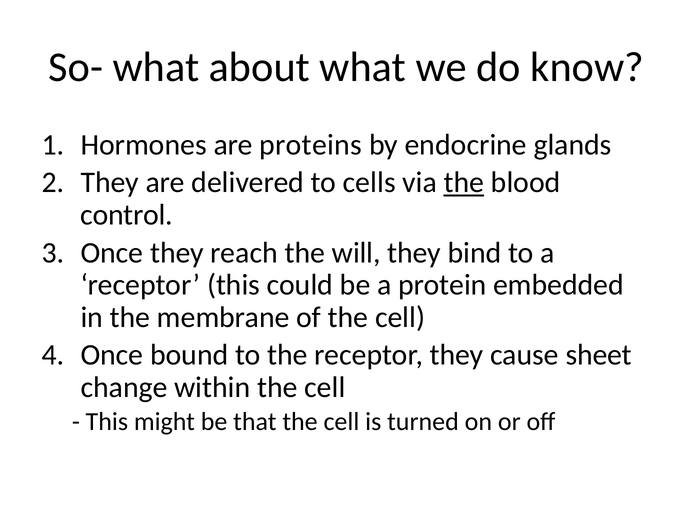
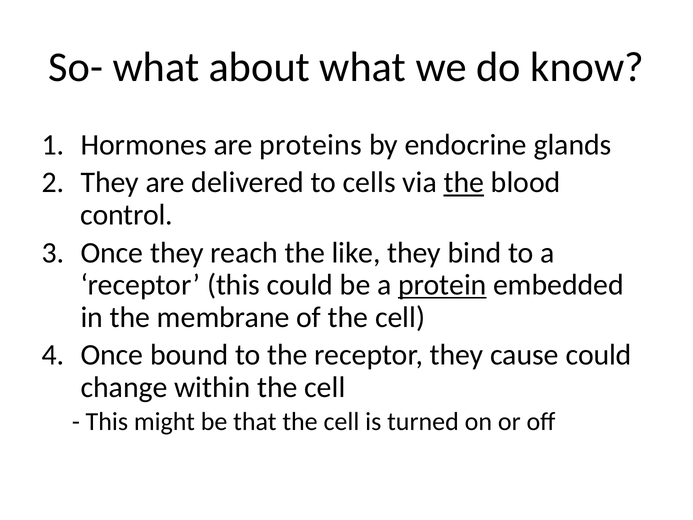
will: will -> like
protein underline: none -> present
cause sheet: sheet -> could
